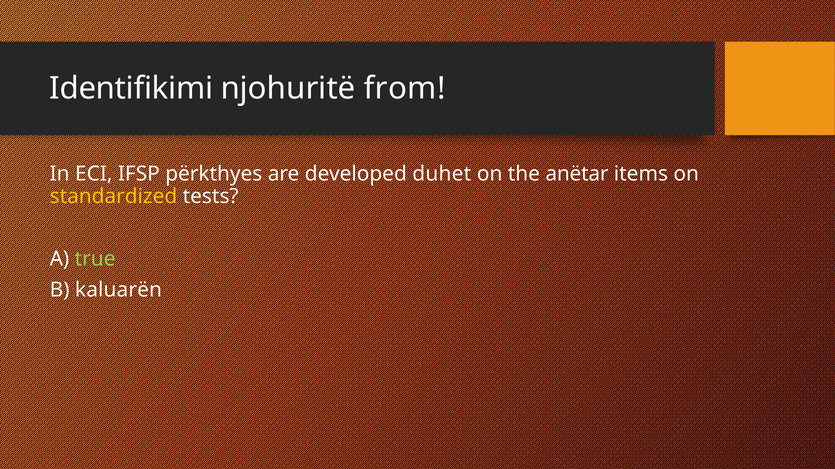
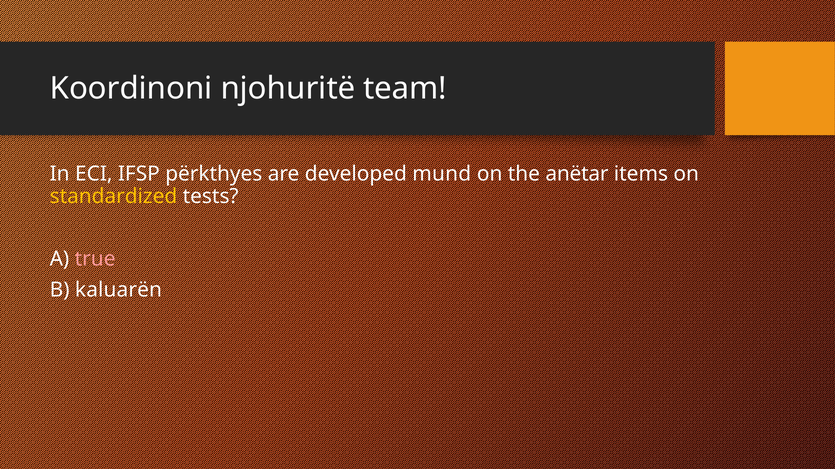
Identifikimi: Identifikimi -> Koordinoni
from: from -> team
duhet: duhet -> mund
true colour: light green -> pink
